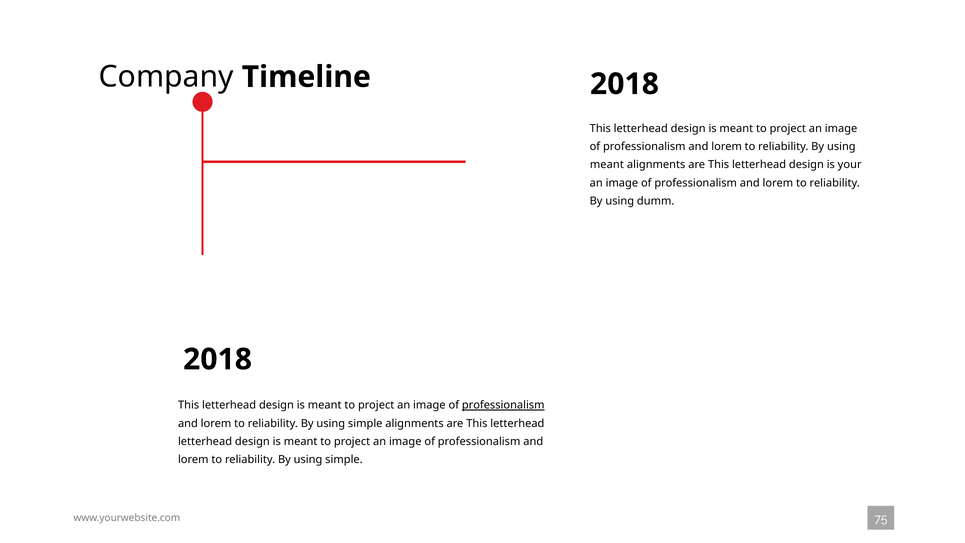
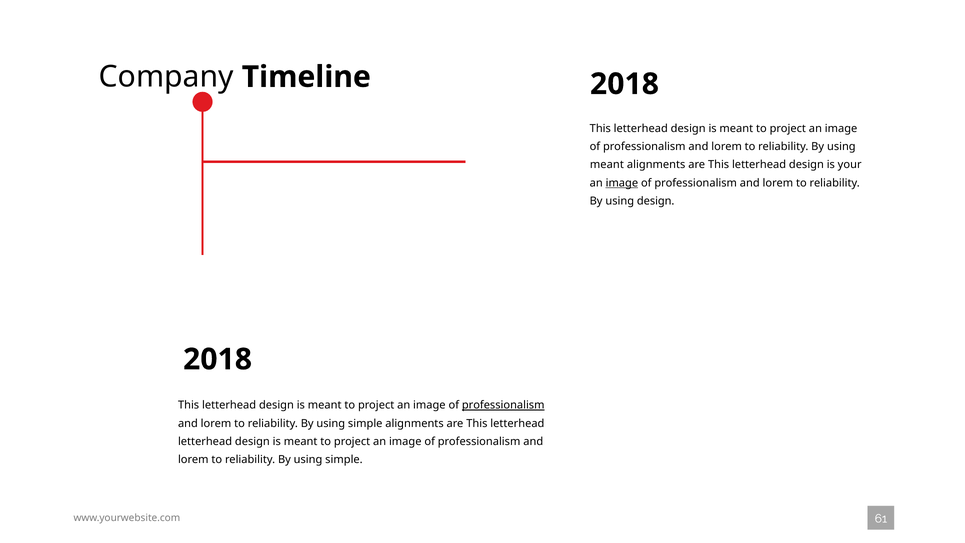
image at (622, 183) underline: none -> present
using dumm: dumm -> design
75: 75 -> 61
